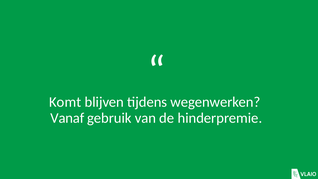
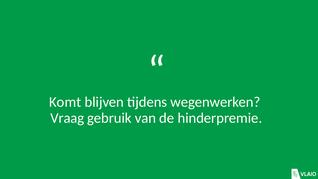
Vanaf: Vanaf -> Vraag
